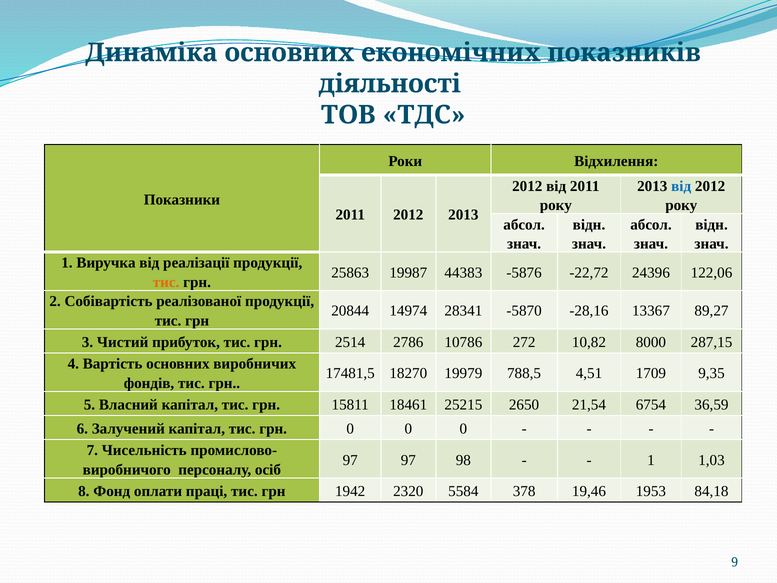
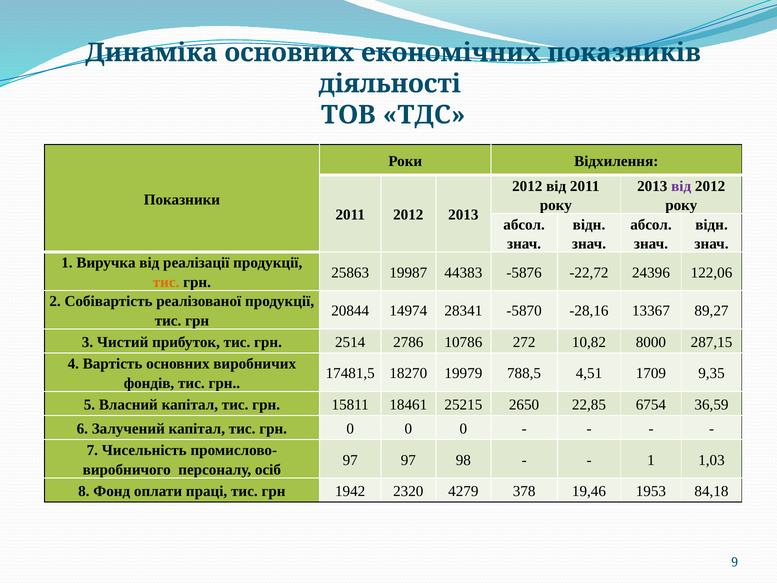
від at (681, 186) colour: blue -> purple
21,54: 21,54 -> 22,85
5584: 5584 -> 4279
